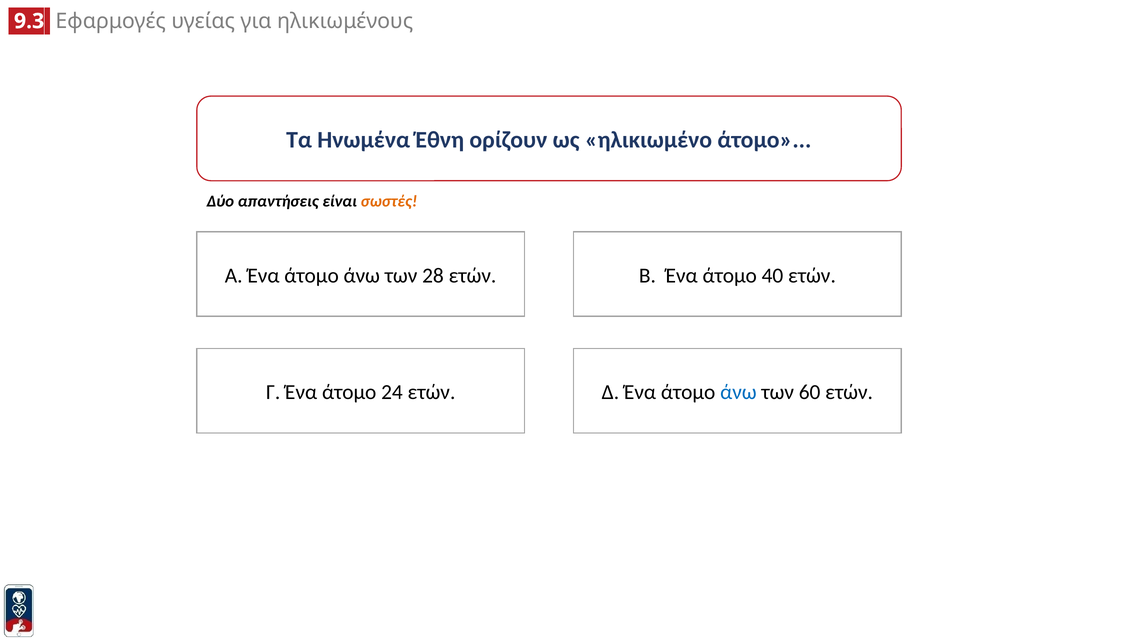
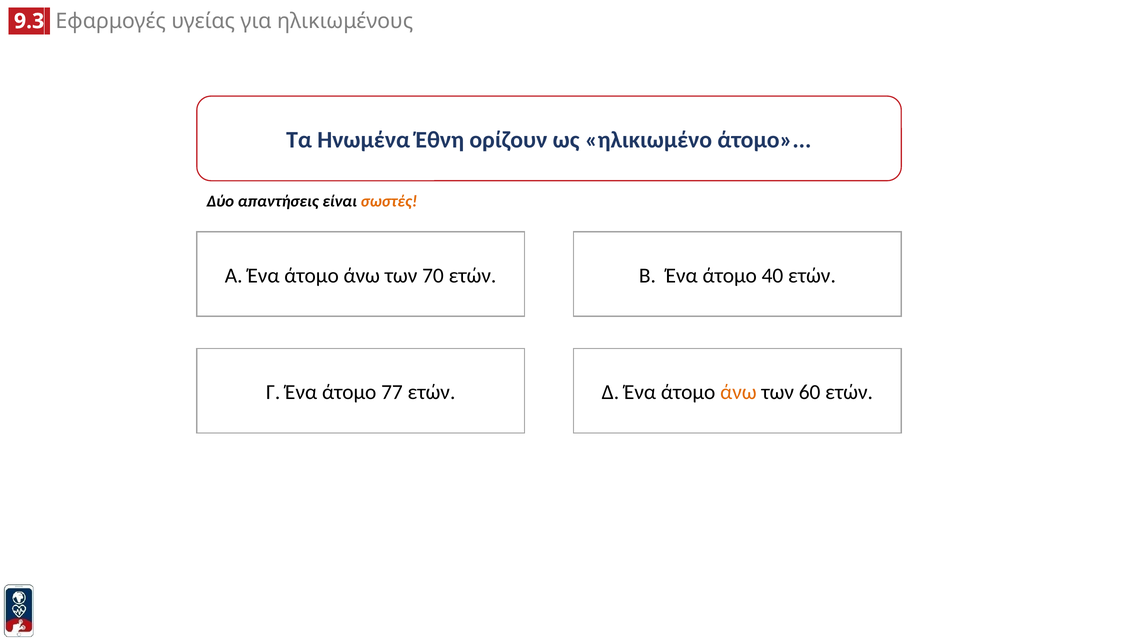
28: 28 -> 70
24: 24 -> 77
άνω at (738, 392) colour: blue -> orange
